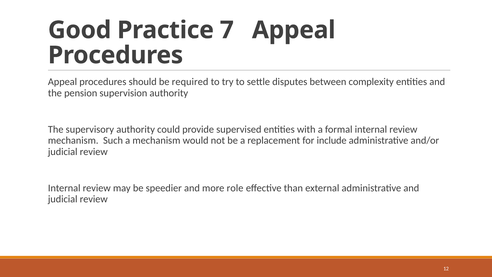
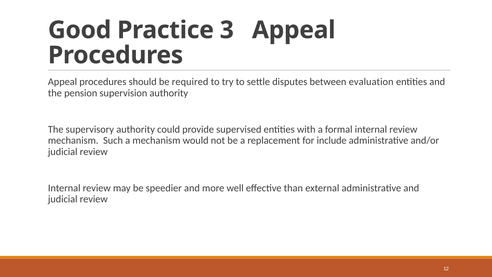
7: 7 -> 3
complexity: complexity -> evaluation
role: role -> well
